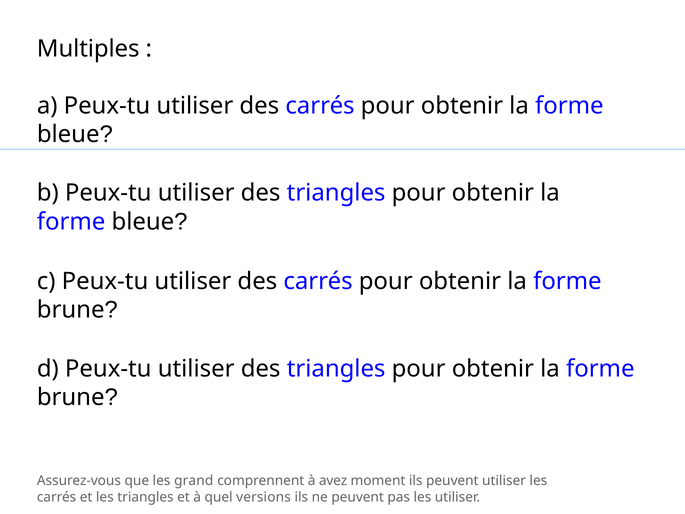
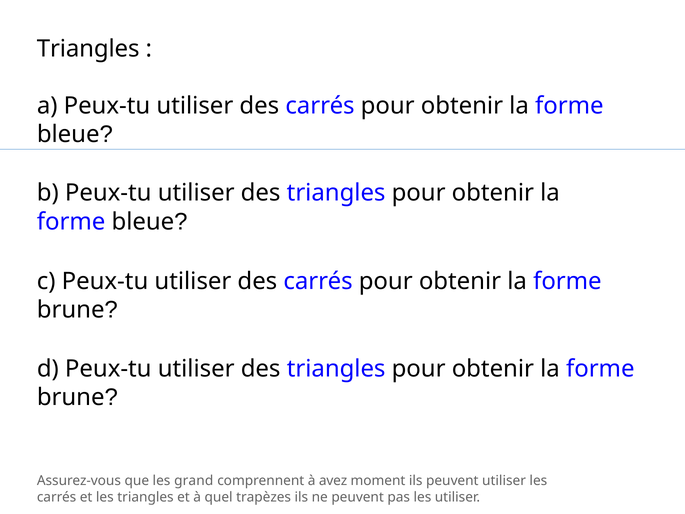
Multiples at (88, 49): Multiples -> Triangles
versions: versions -> trapèzes
